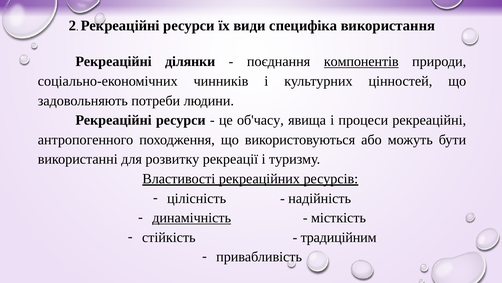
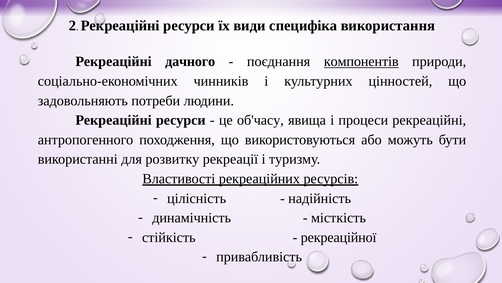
ділянки: ділянки -> дачного
динамічність underline: present -> none
традиційним: традиційним -> рекреаційної
